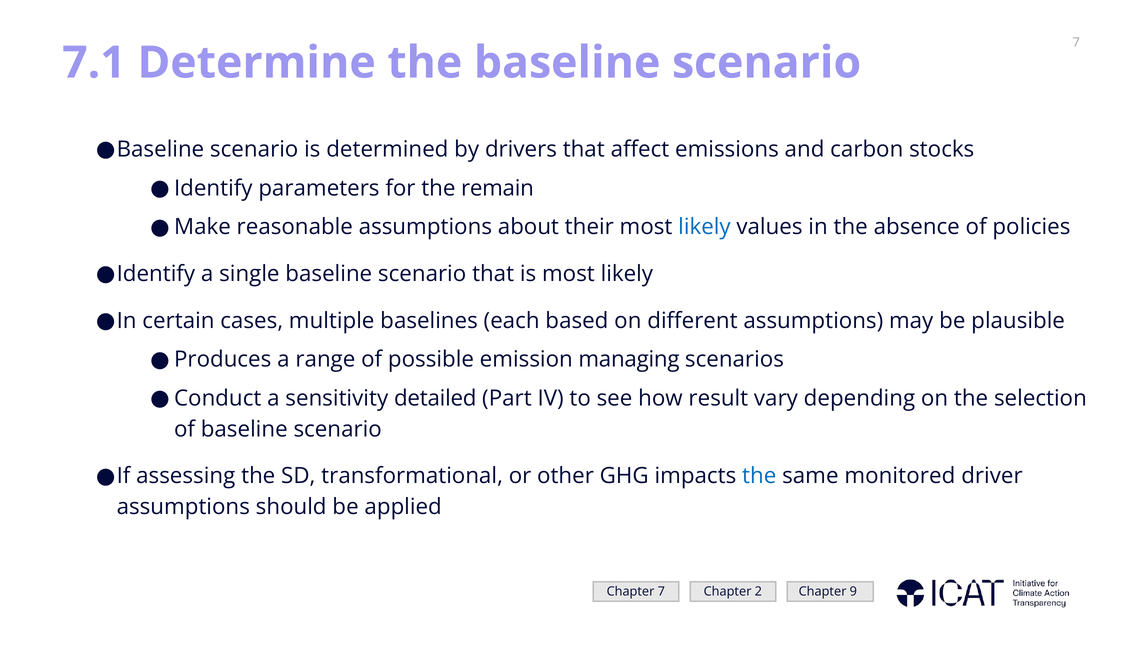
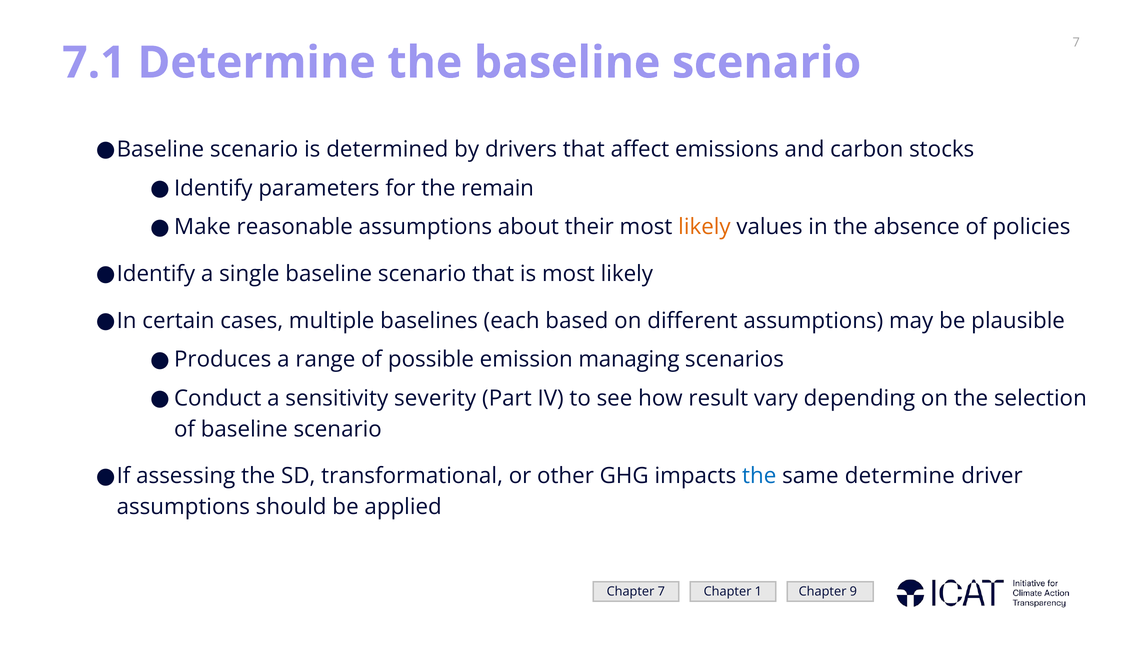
likely at (704, 227) colour: blue -> orange
detailed: detailed -> severity
same monitored: monitored -> determine
2: 2 -> 1
